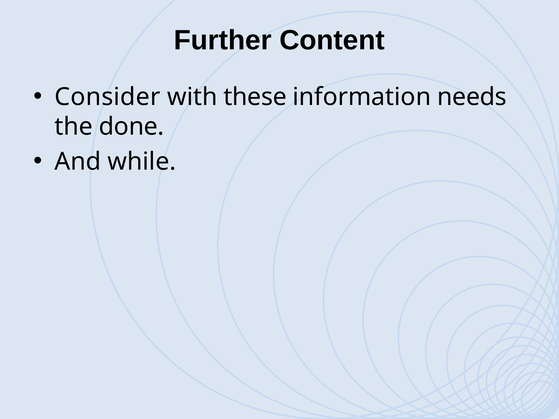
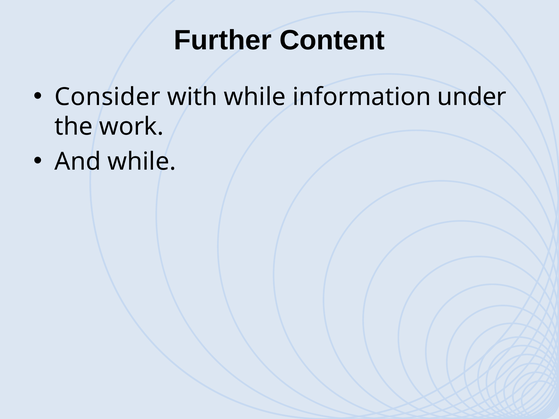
with these: these -> while
needs: needs -> under
done: done -> work
